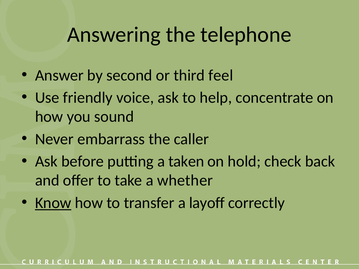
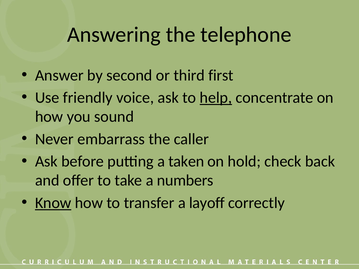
feel: feel -> first
help underline: none -> present
whether: whether -> numbers
